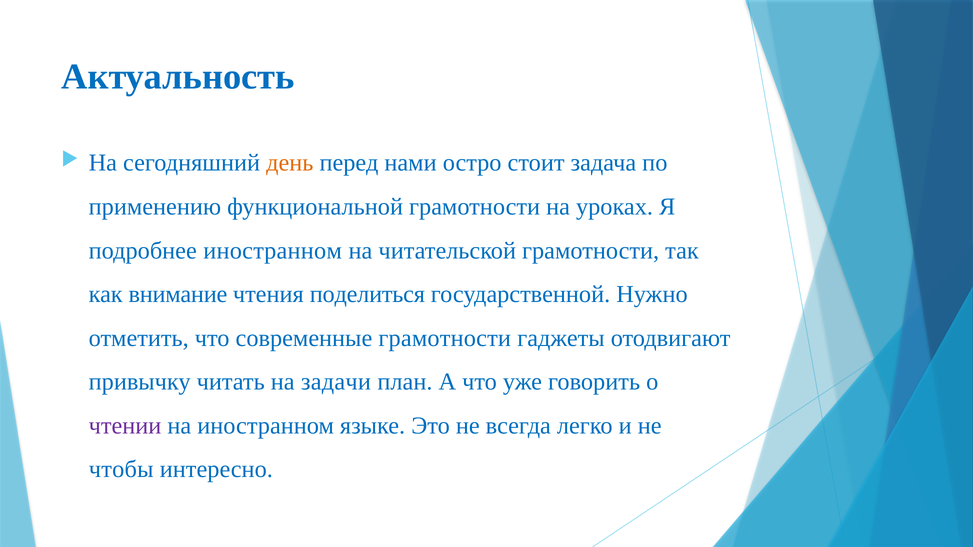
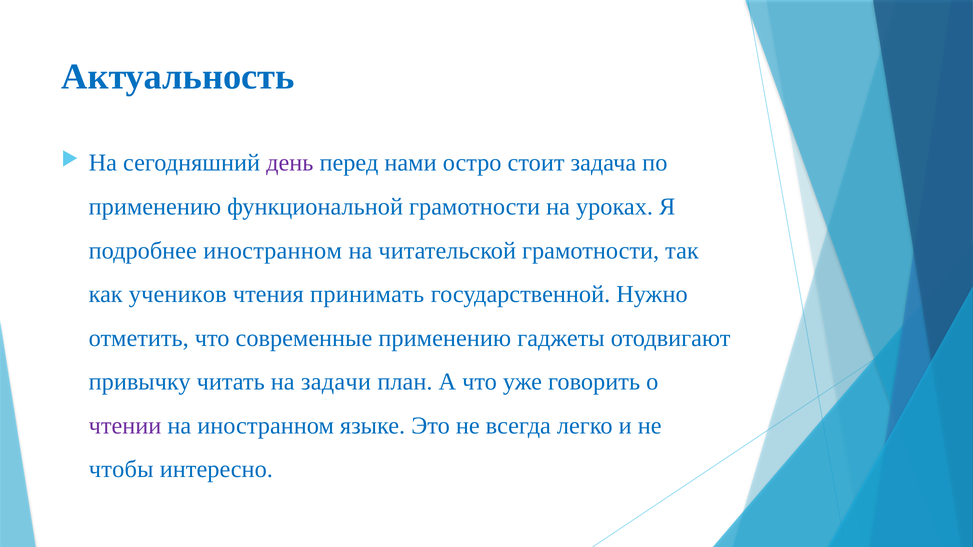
день colour: orange -> purple
внимание: внимание -> учеников
поделиться: поделиться -> принимать
современные грамотности: грамотности -> применению
